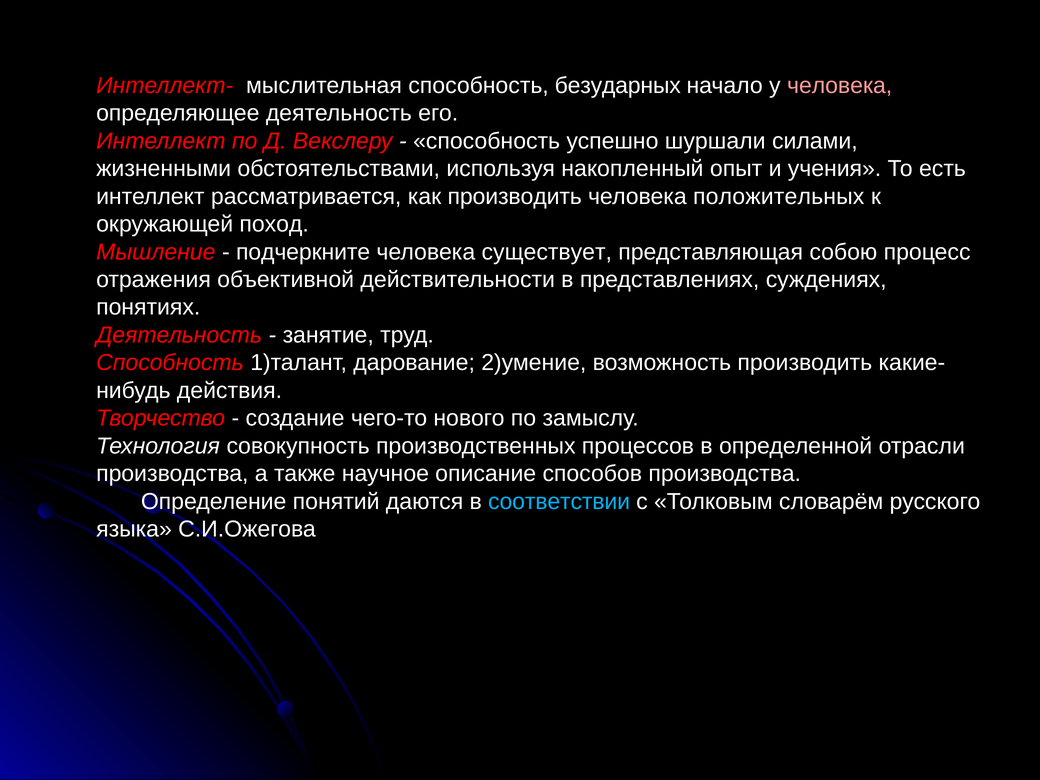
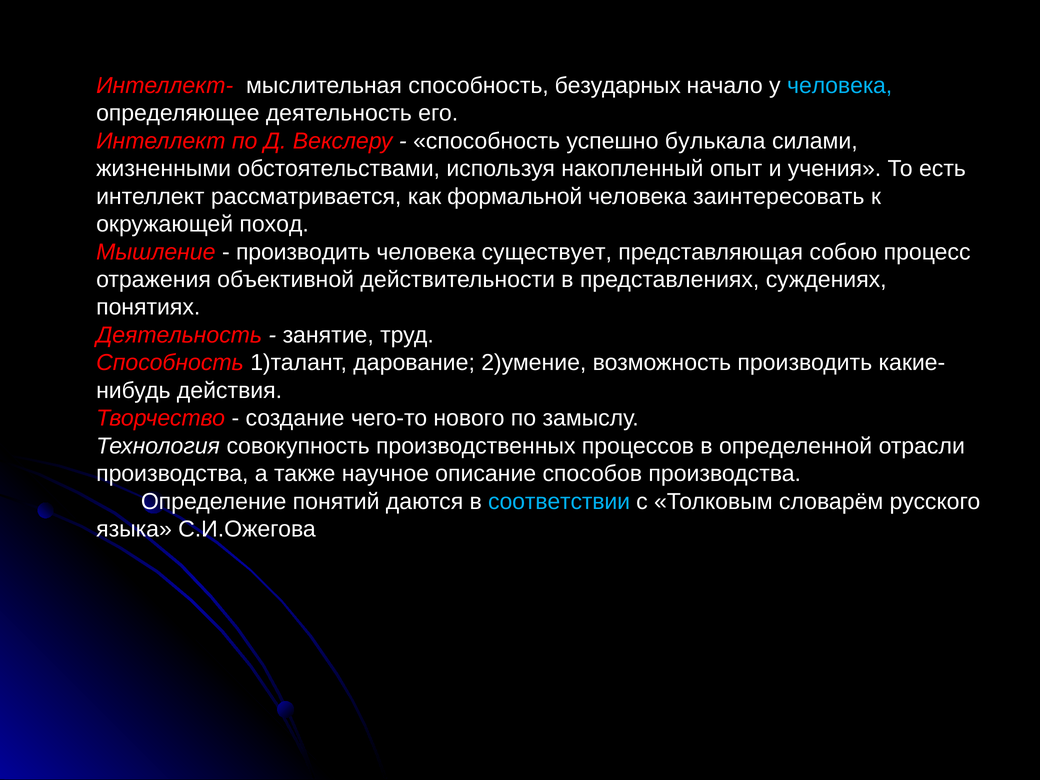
человека at (840, 86) colour: pink -> light blue
шуршали: шуршали -> булькала
как производить: производить -> формальной
положительных: положительных -> заинтересовать
подчеркните at (303, 252): подчеркните -> производить
